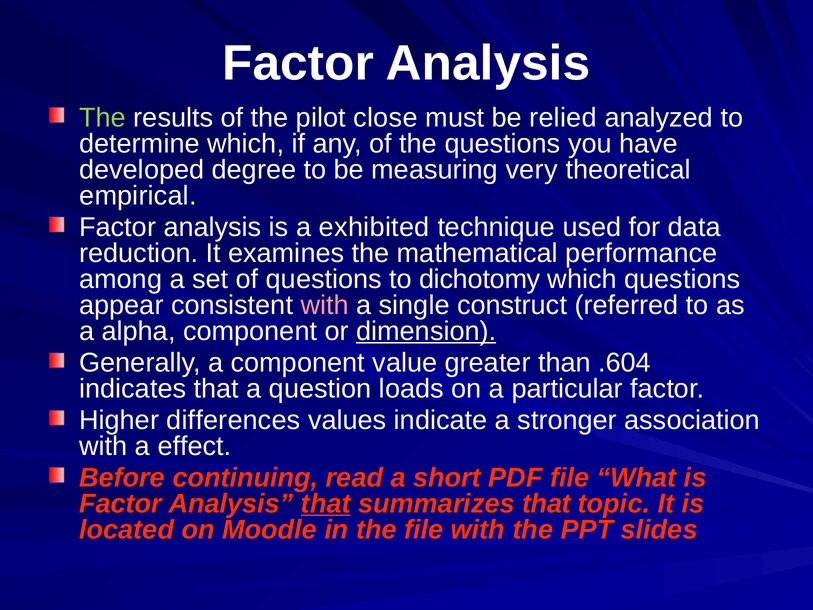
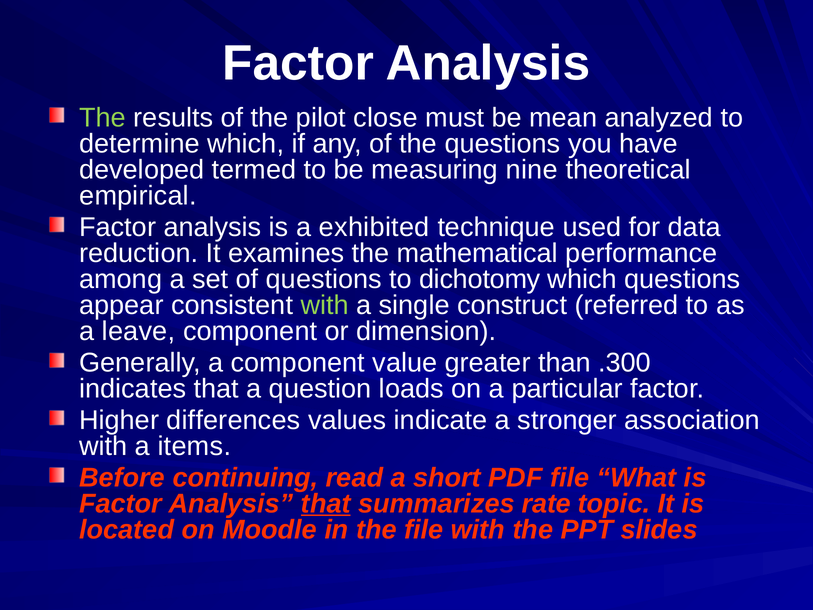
relied: relied -> mean
degree: degree -> termed
very: very -> nine
with at (325, 305) colour: pink -> light green
alpha: alpha -> leave
dimension underline: present -> none
.604: .604 -> .300
effect: effect -> items
summarizes that: that -> rate
